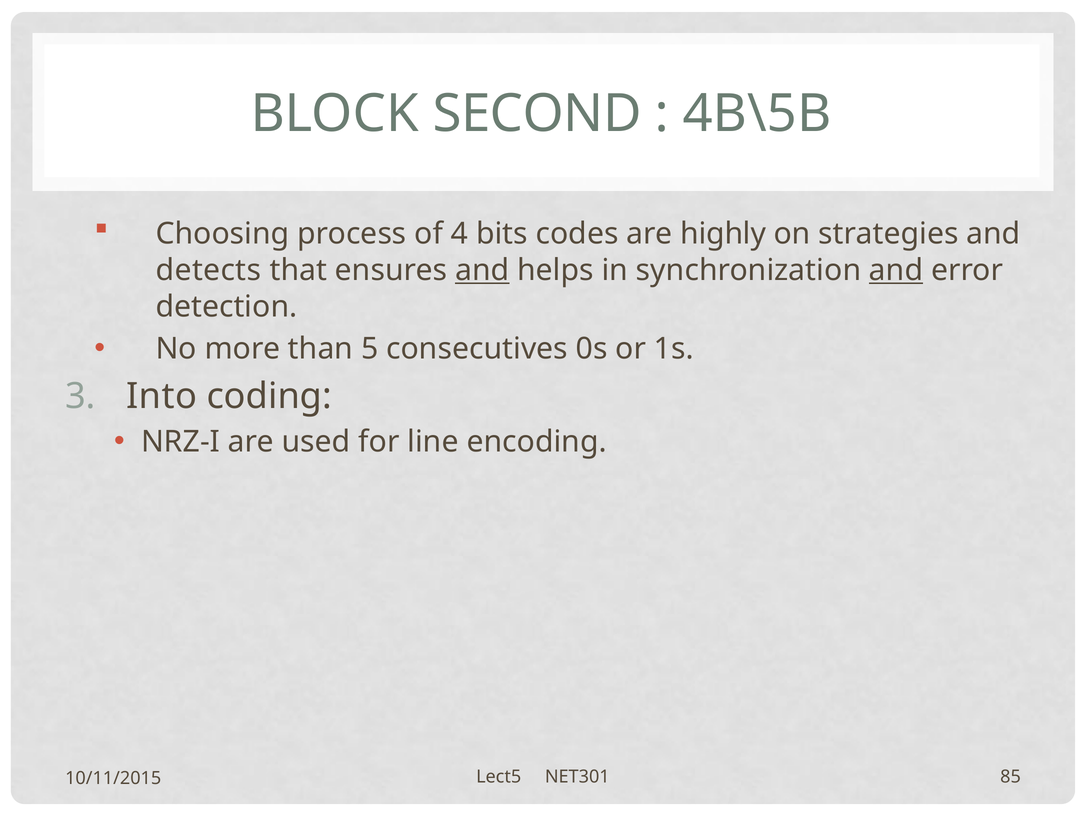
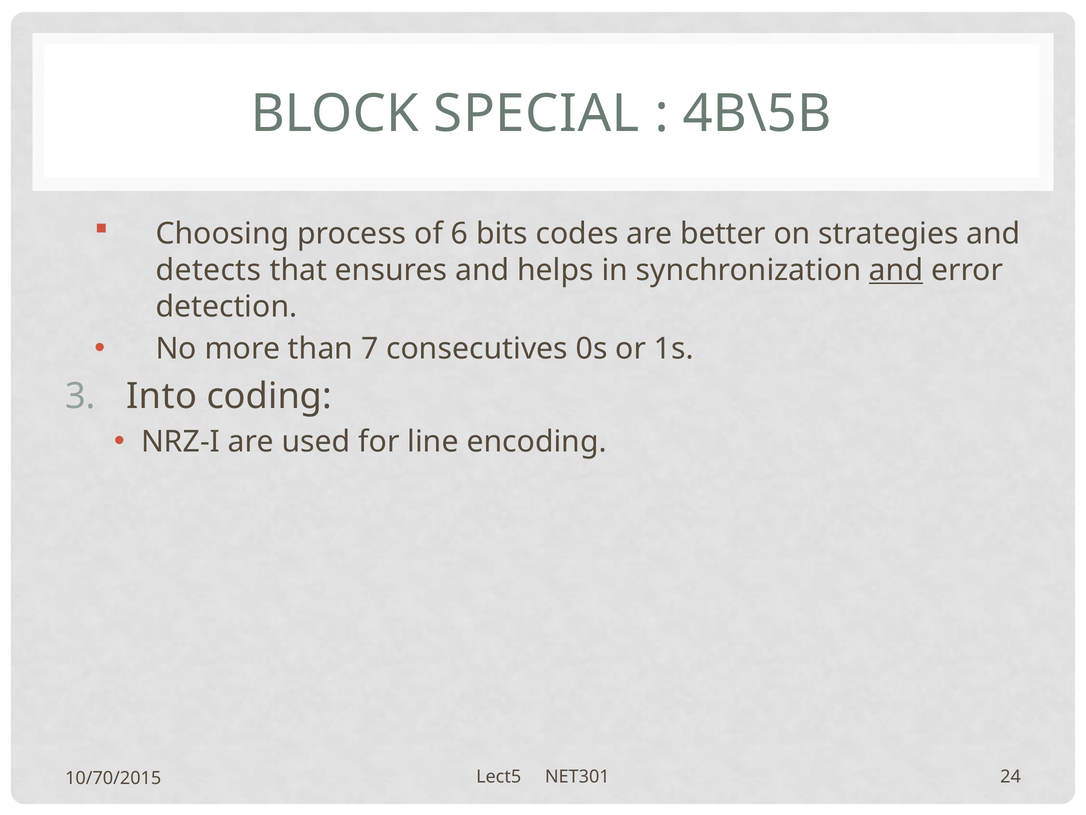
SECOND: SECOND -> SPECIAL
4: 4 -> 6
highly: highly -> better
and at (482, 270) underline: present -> none
5: 5 -> 7
85: 85 -> 24
10/11/2015: 10/11/2015 -> 10/70/2015
